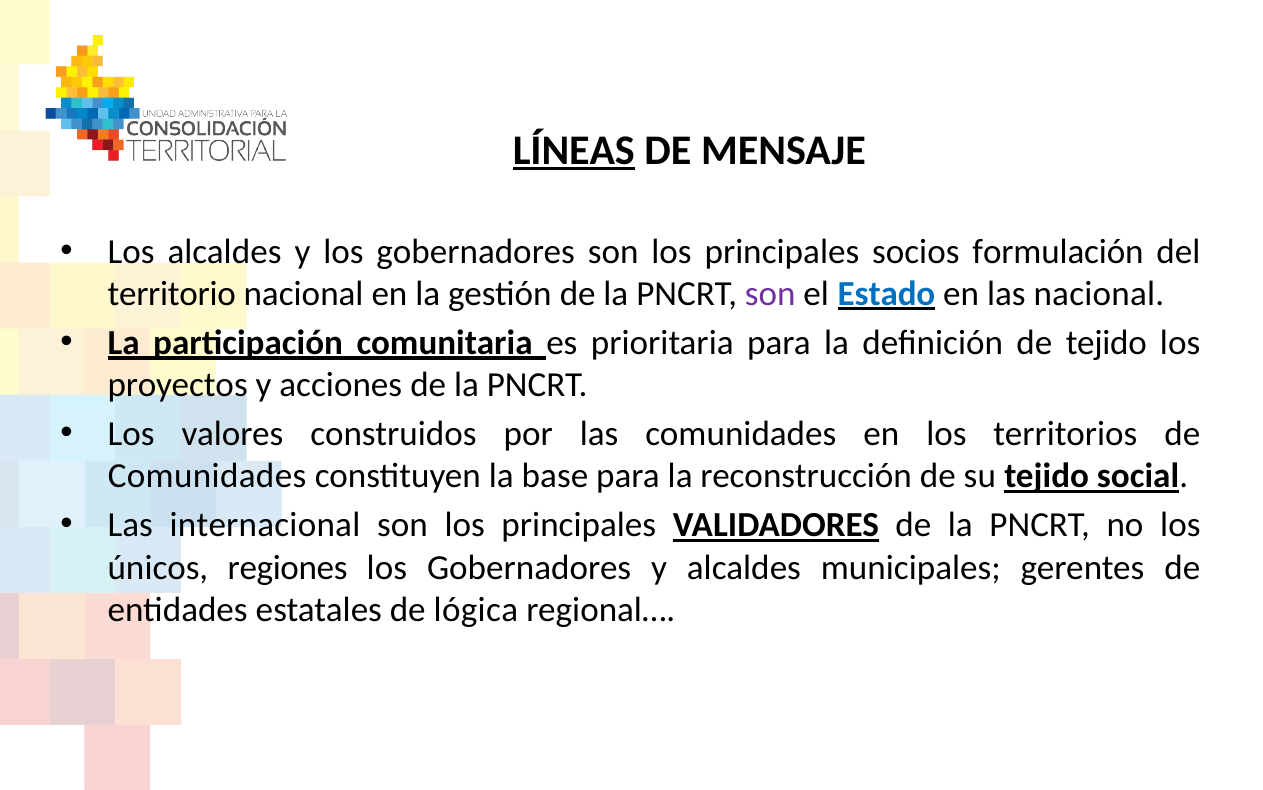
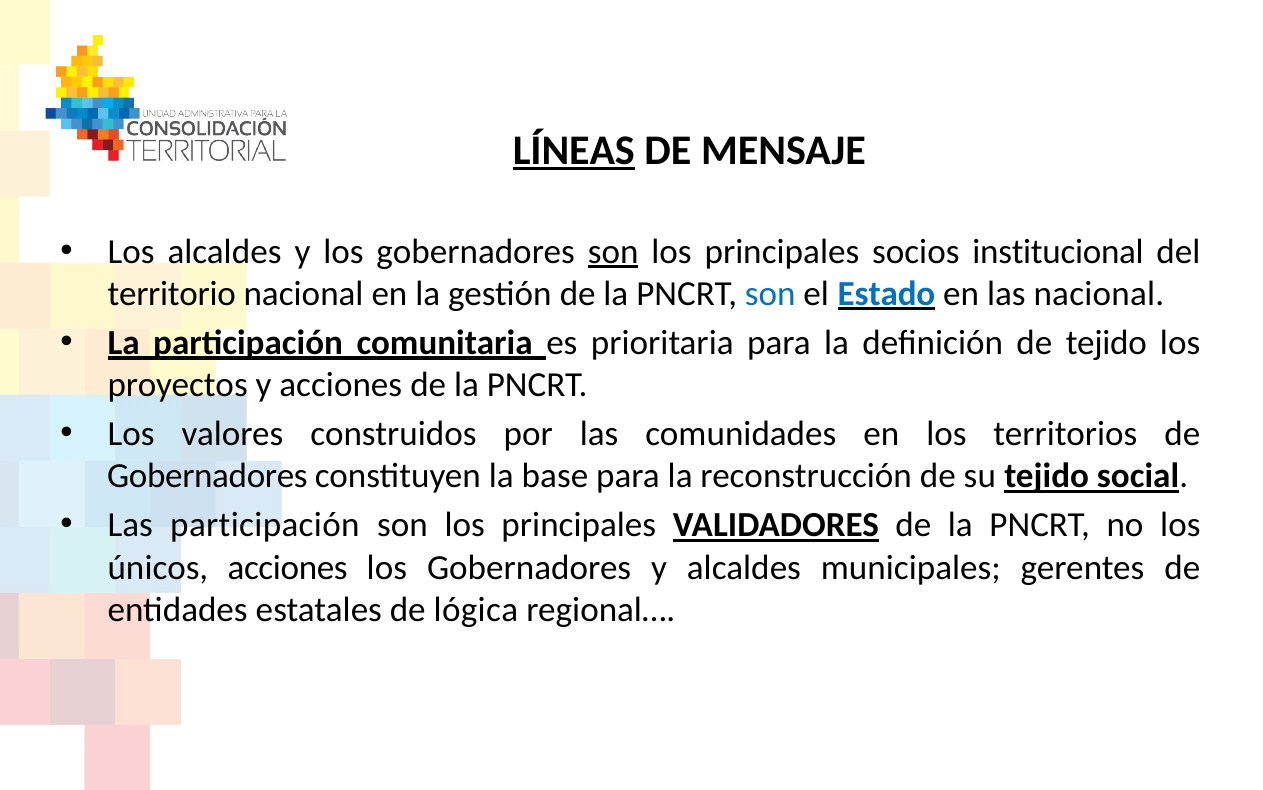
son at (613, 251) underline: none -> present
formulación: formulación -> institucional
son at (770, 293) colour: purple -> blue
Comunidades at (207, 476): Comunidades -> Gobernadores
Las internacional: internacional -> participación
únicos regiones: regiones -> acciones
